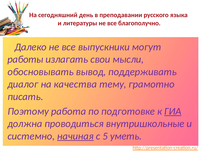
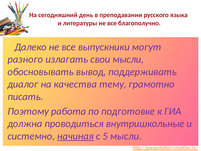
работы: работы -> разного
ГИА underline: present -> none
5 уметь: уметь -> мысли
